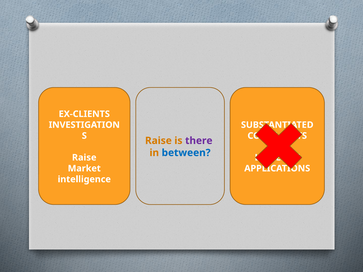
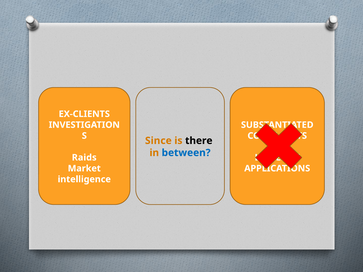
Raise at (158, 141): Raise -> Since
there colour: purple -> black
Raise at (84, 158): Raise -> Raids
